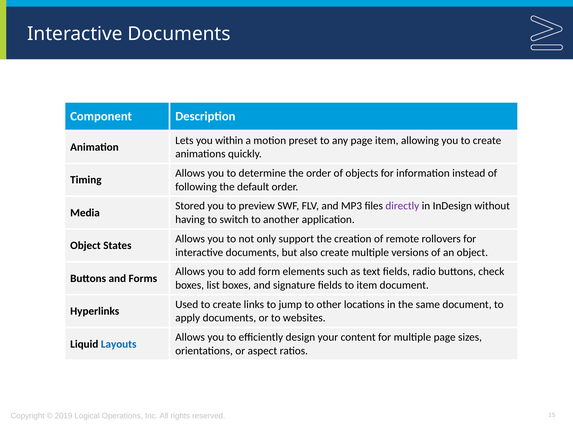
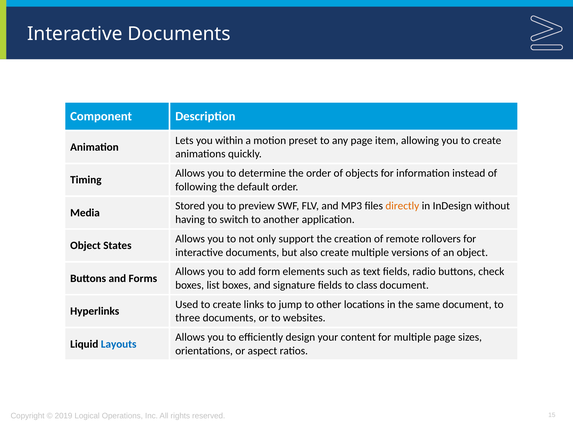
directly colour: purple -> orange
to item: item -> class
apply: apply -> three
